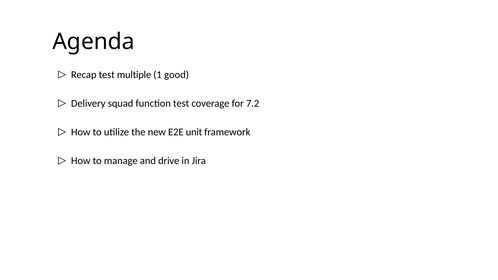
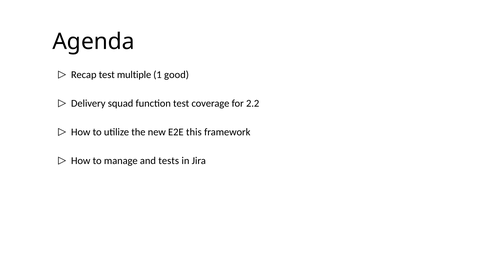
7.2: 7.2 -> 2.2
unit: unit -> this
drive: drive -> tests
